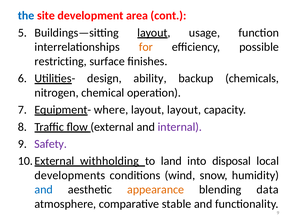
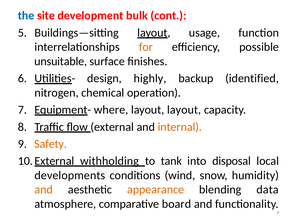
area: area -> bulk
restricting: restricting -> unsuitable
ability: ability -> highly
chemicals: chemicals -> identified
internal colour: purple -> orange
Safety colour: purple -> orange
land: land -> tank
and at (44, 189) colour: blue -> orange
stable: stable -> board
